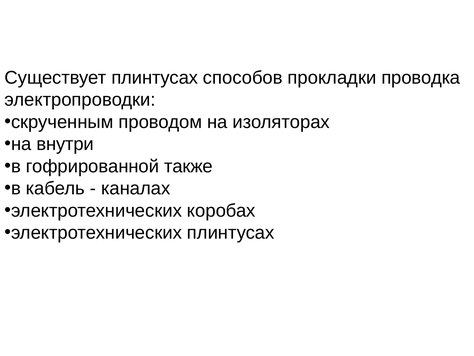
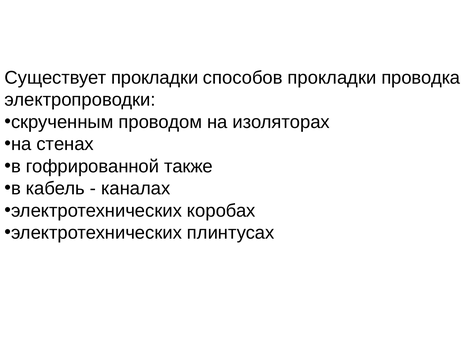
Существует плинтусах: плинтусах -> прокладки
внутри: внутри -> стенах
